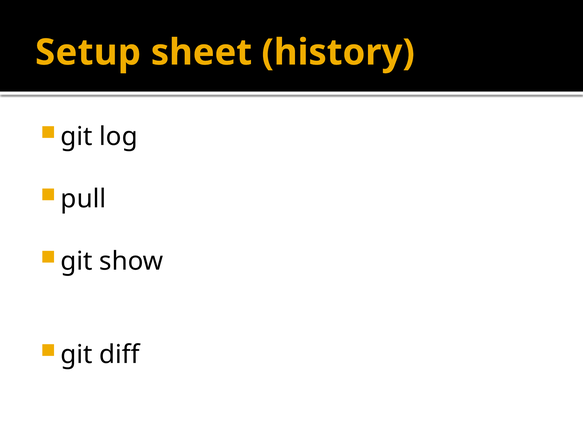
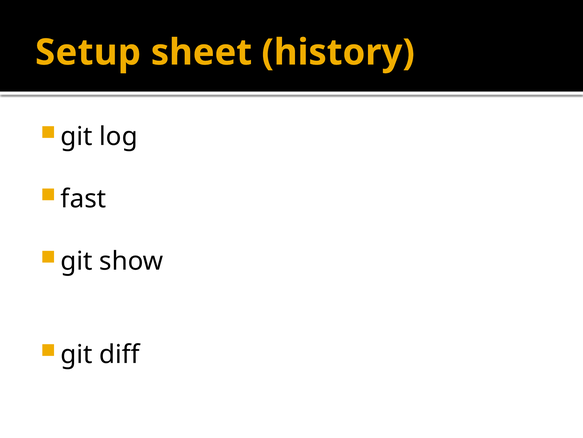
pull: pull -> fast
